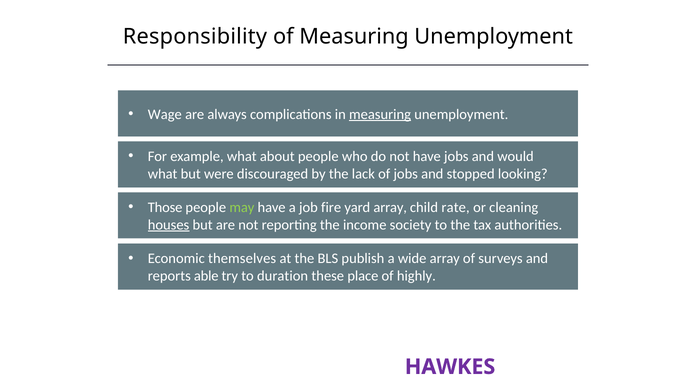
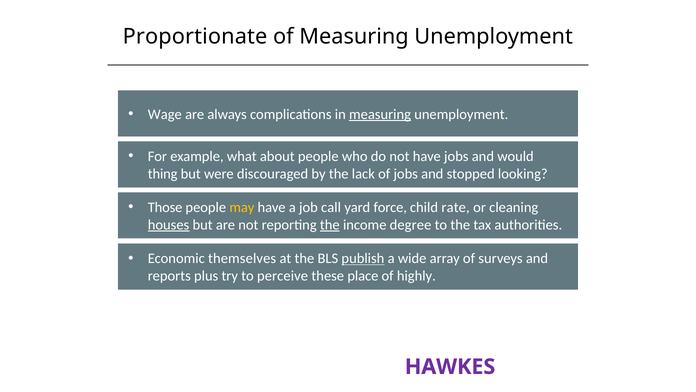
Responsibility: Responsibility -> Proportionate
what at (163, 174): what -> thing
may colour: light green -> yellow
fire: fire -> call
yard array: array -> force
the at (330, 225) underline: none -> present
society: society -> degree
publish underline: none -> present
able: able -> plus
duration: duration -> perceive
